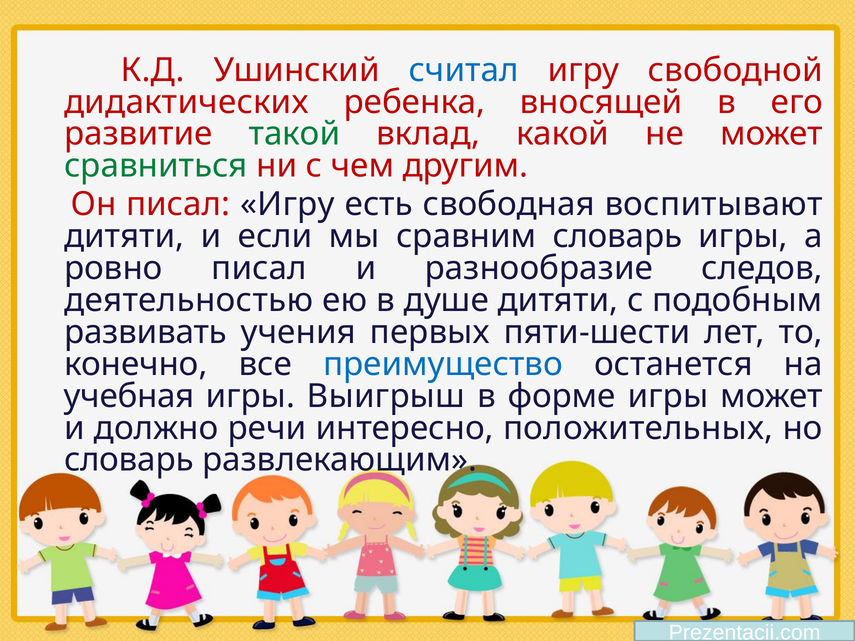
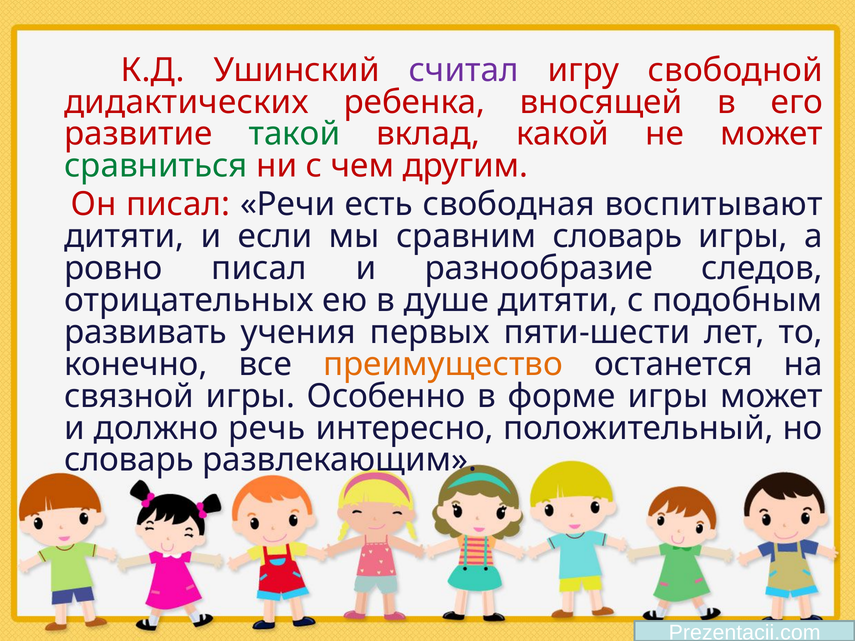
считал colour: blue -> purple
писал Игру: Игру -> Речи
деятельностью: деятельностью -> отрицательных
преимущество colour: blue -> orange
учебная: учебная -> связной
Выигрыш: Выигрыш -> Особенно
речи: речи -> речь
положительных: положительных -> положительный
